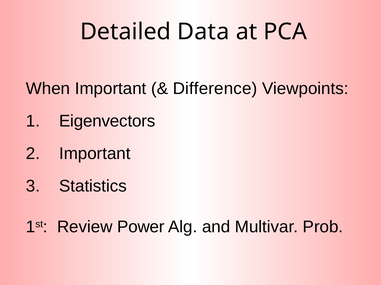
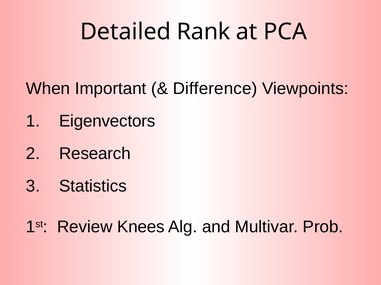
Data: Data -> Rank
Important at (95, 154): Important -> Research
Power: Power -> Knees
